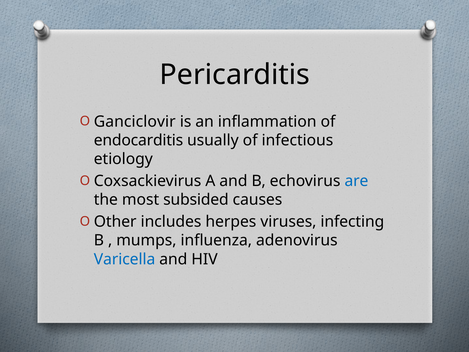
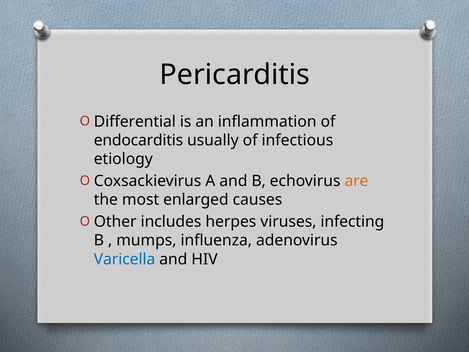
Ganciclovir: Ganciclovir -> Differential
are colour: blue -> orange
subsided: subsided -> enlarged
